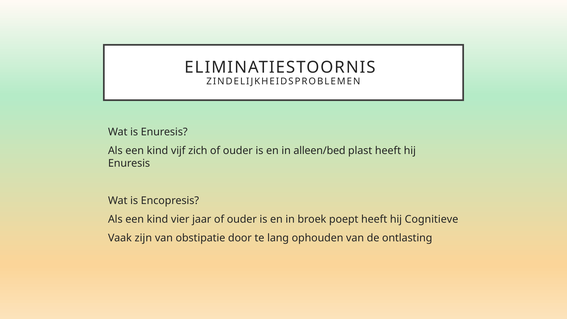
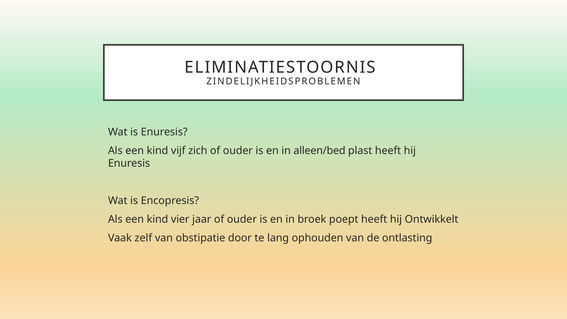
Cognitieve: Cognitieve -> Ontwikkelt
zijn: zijn -> zelf
